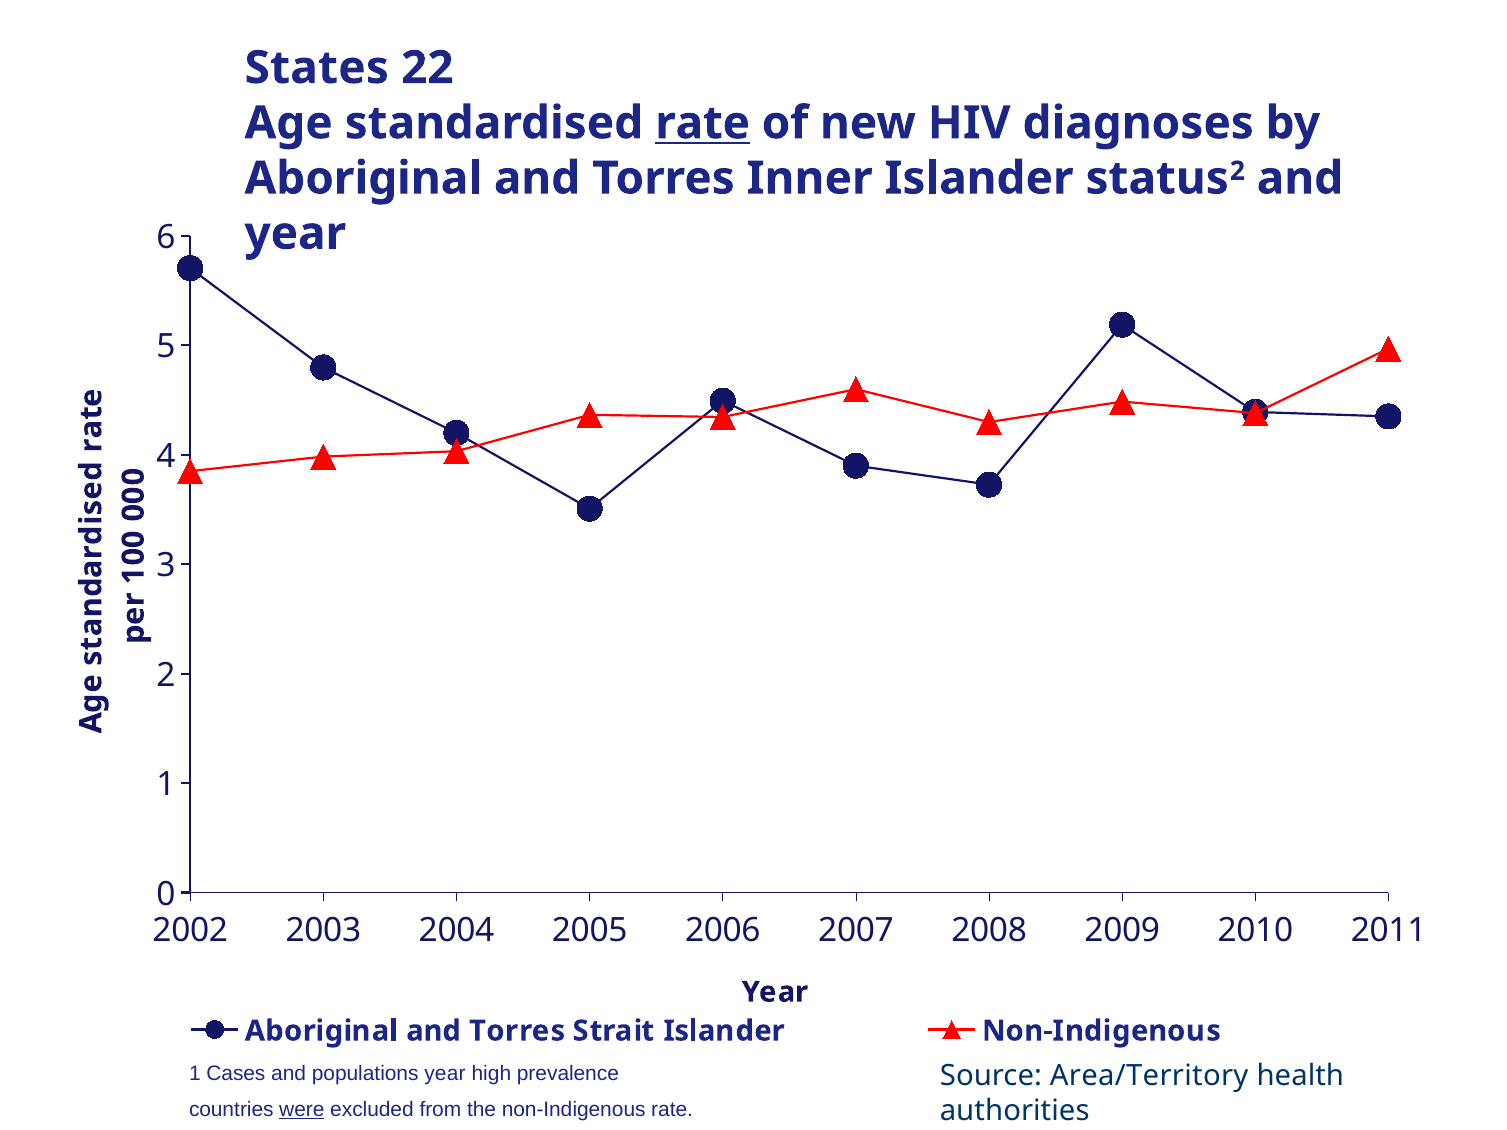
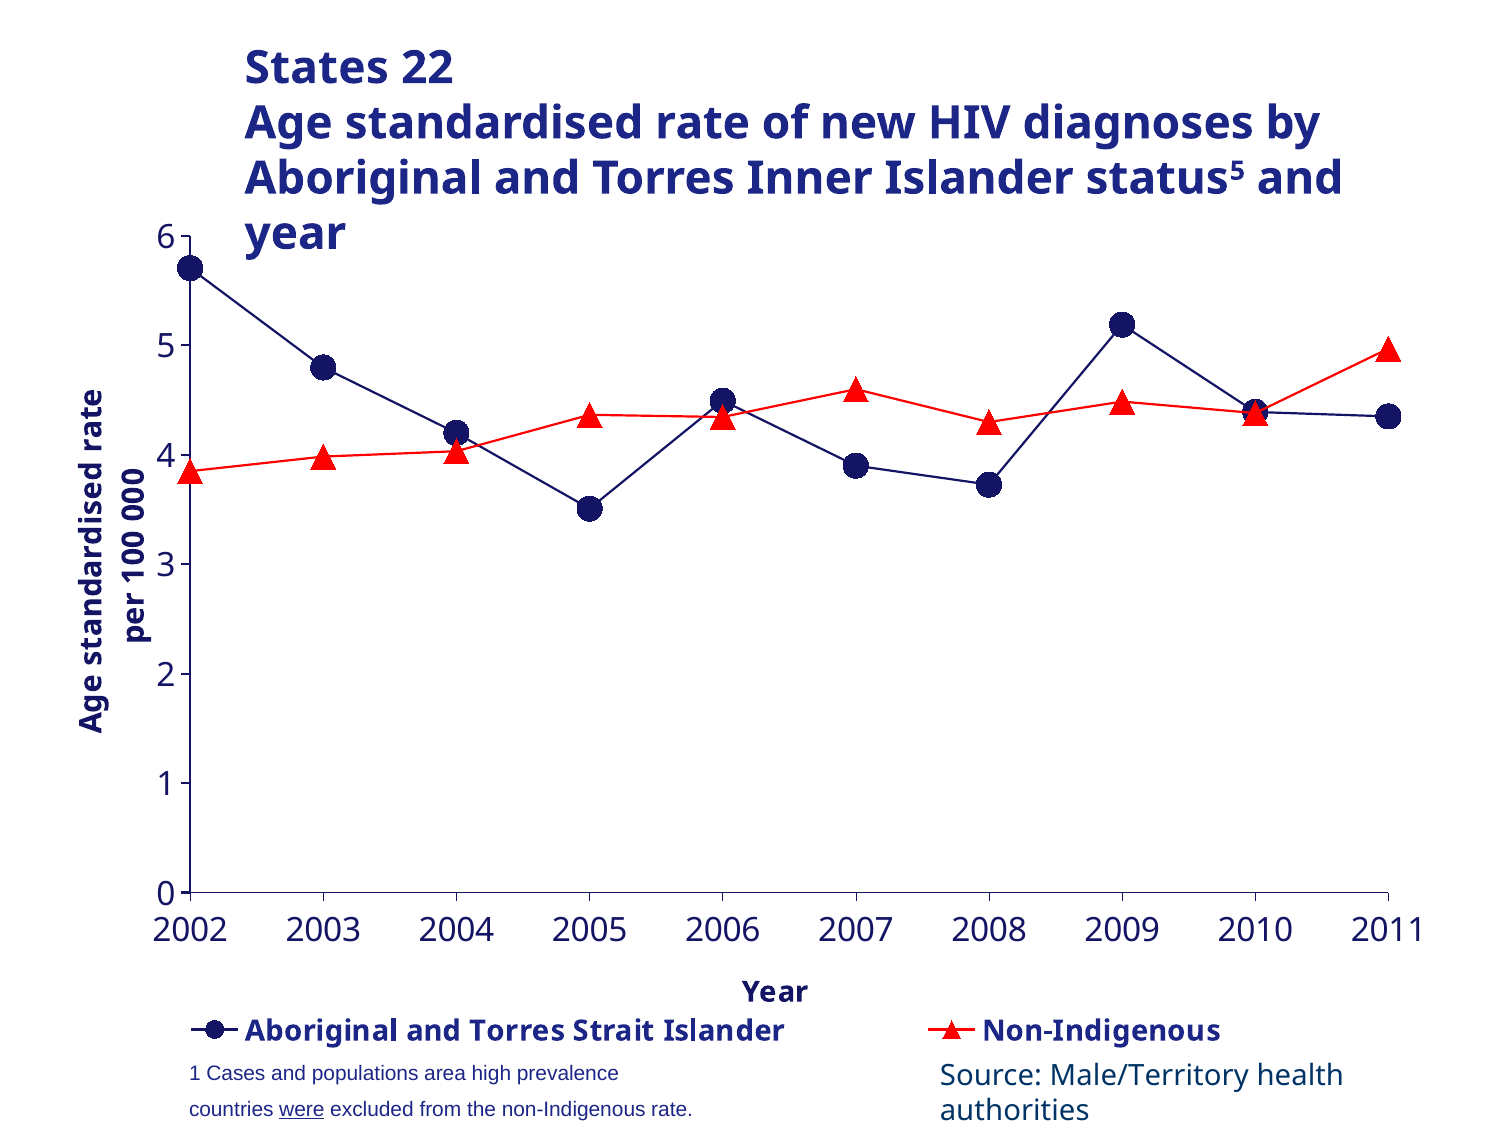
rate at (703, 123) underline: present -> none
2 at (1237, 171): 2 -> 5
populations year: year -> area
Area/Territory: Area/Territory -> Male/Territory
